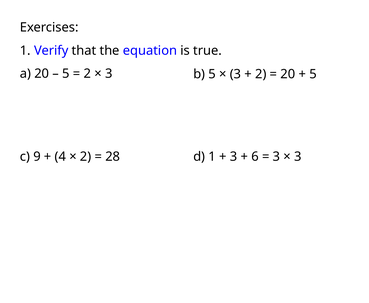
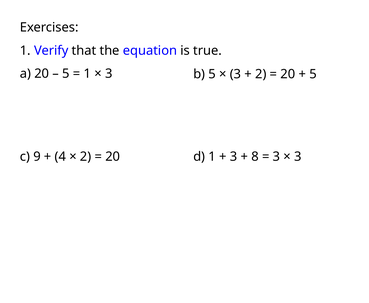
2 at (87, 74): 2 -> 1
28 at (113, 156): 28 -> 20
6: 6 -> 8
